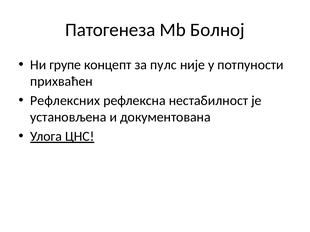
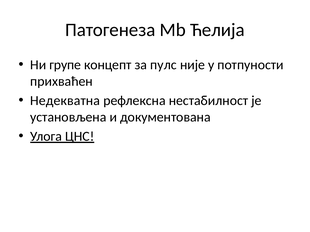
Болној: Болној -> Ћелија
Рефлексних: Рефлексних -> Недекватна
